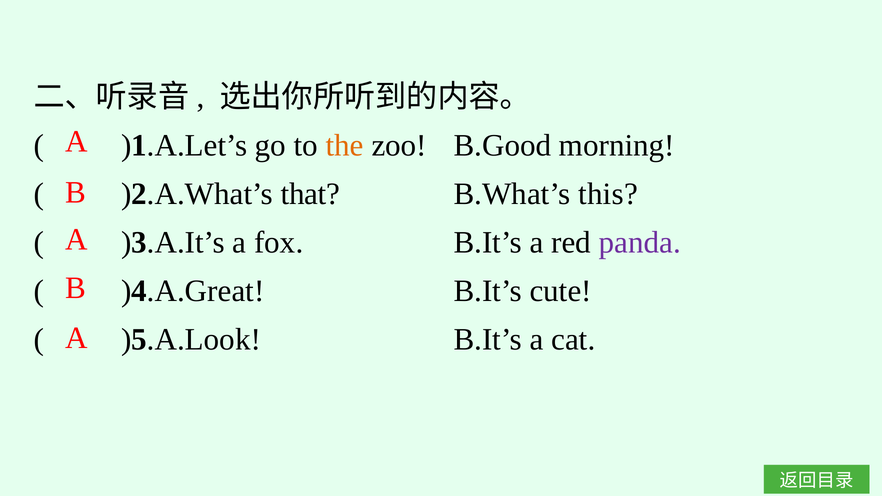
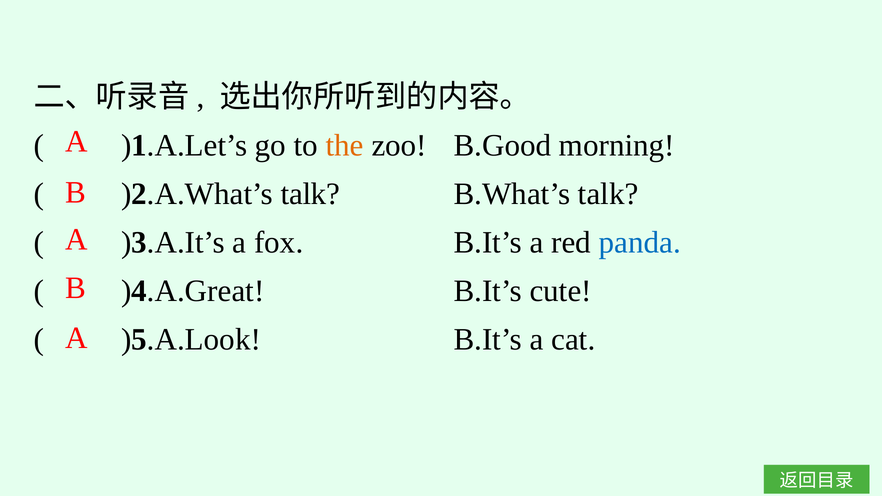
)2.A.What’s that: that -> talk
B.What’s this: this -> talk
panda colour: purple -> blue
